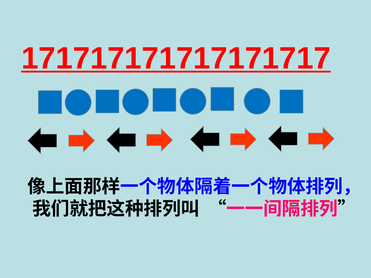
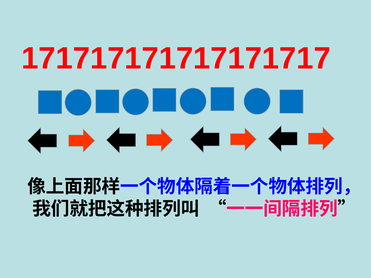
171717171717171717 underline: present -> none
